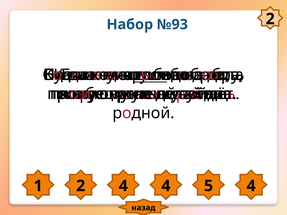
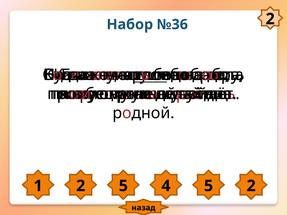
№93: №93 -> №36
2 4: 4 -> 5
5 4: 4 -> 2
